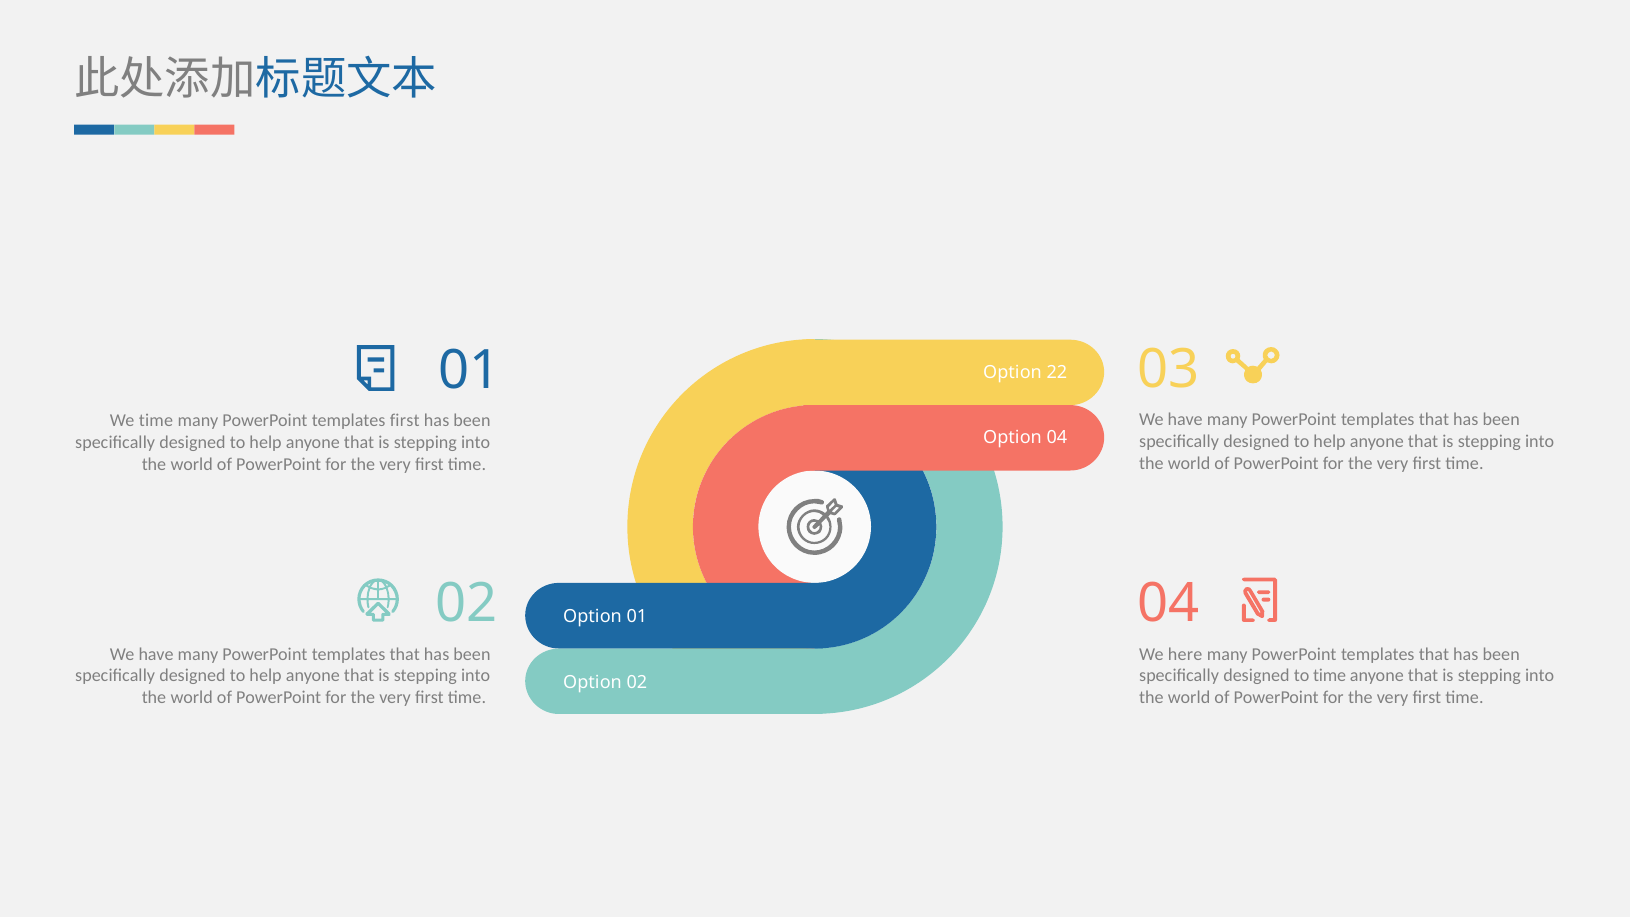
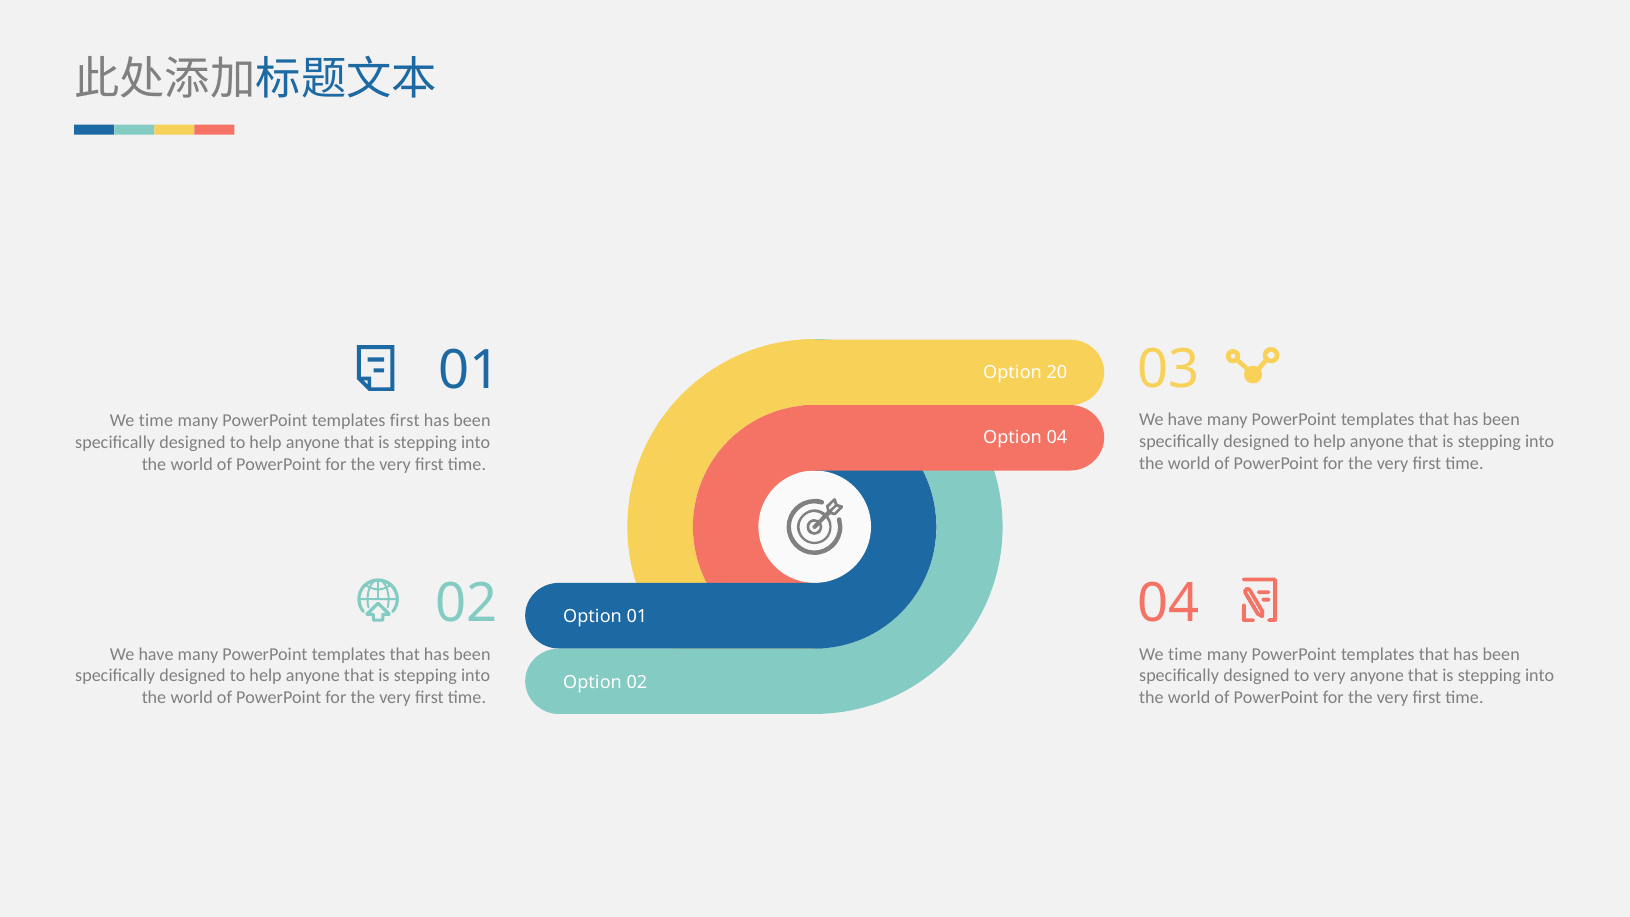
22: 22 -> 20
here at (1185, 654): here -> time
to time: time -> very
